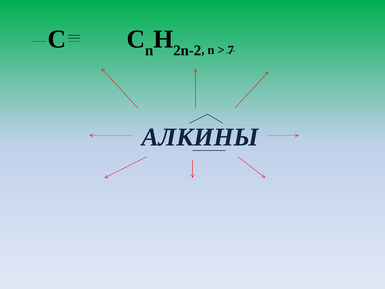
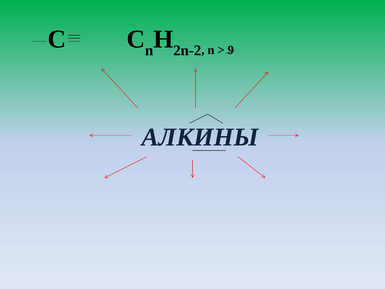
7: 7 -> 9
